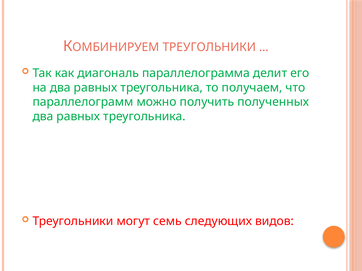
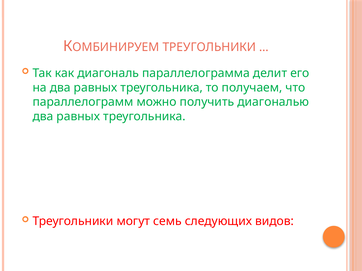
полученных: полученных -> диагональю
